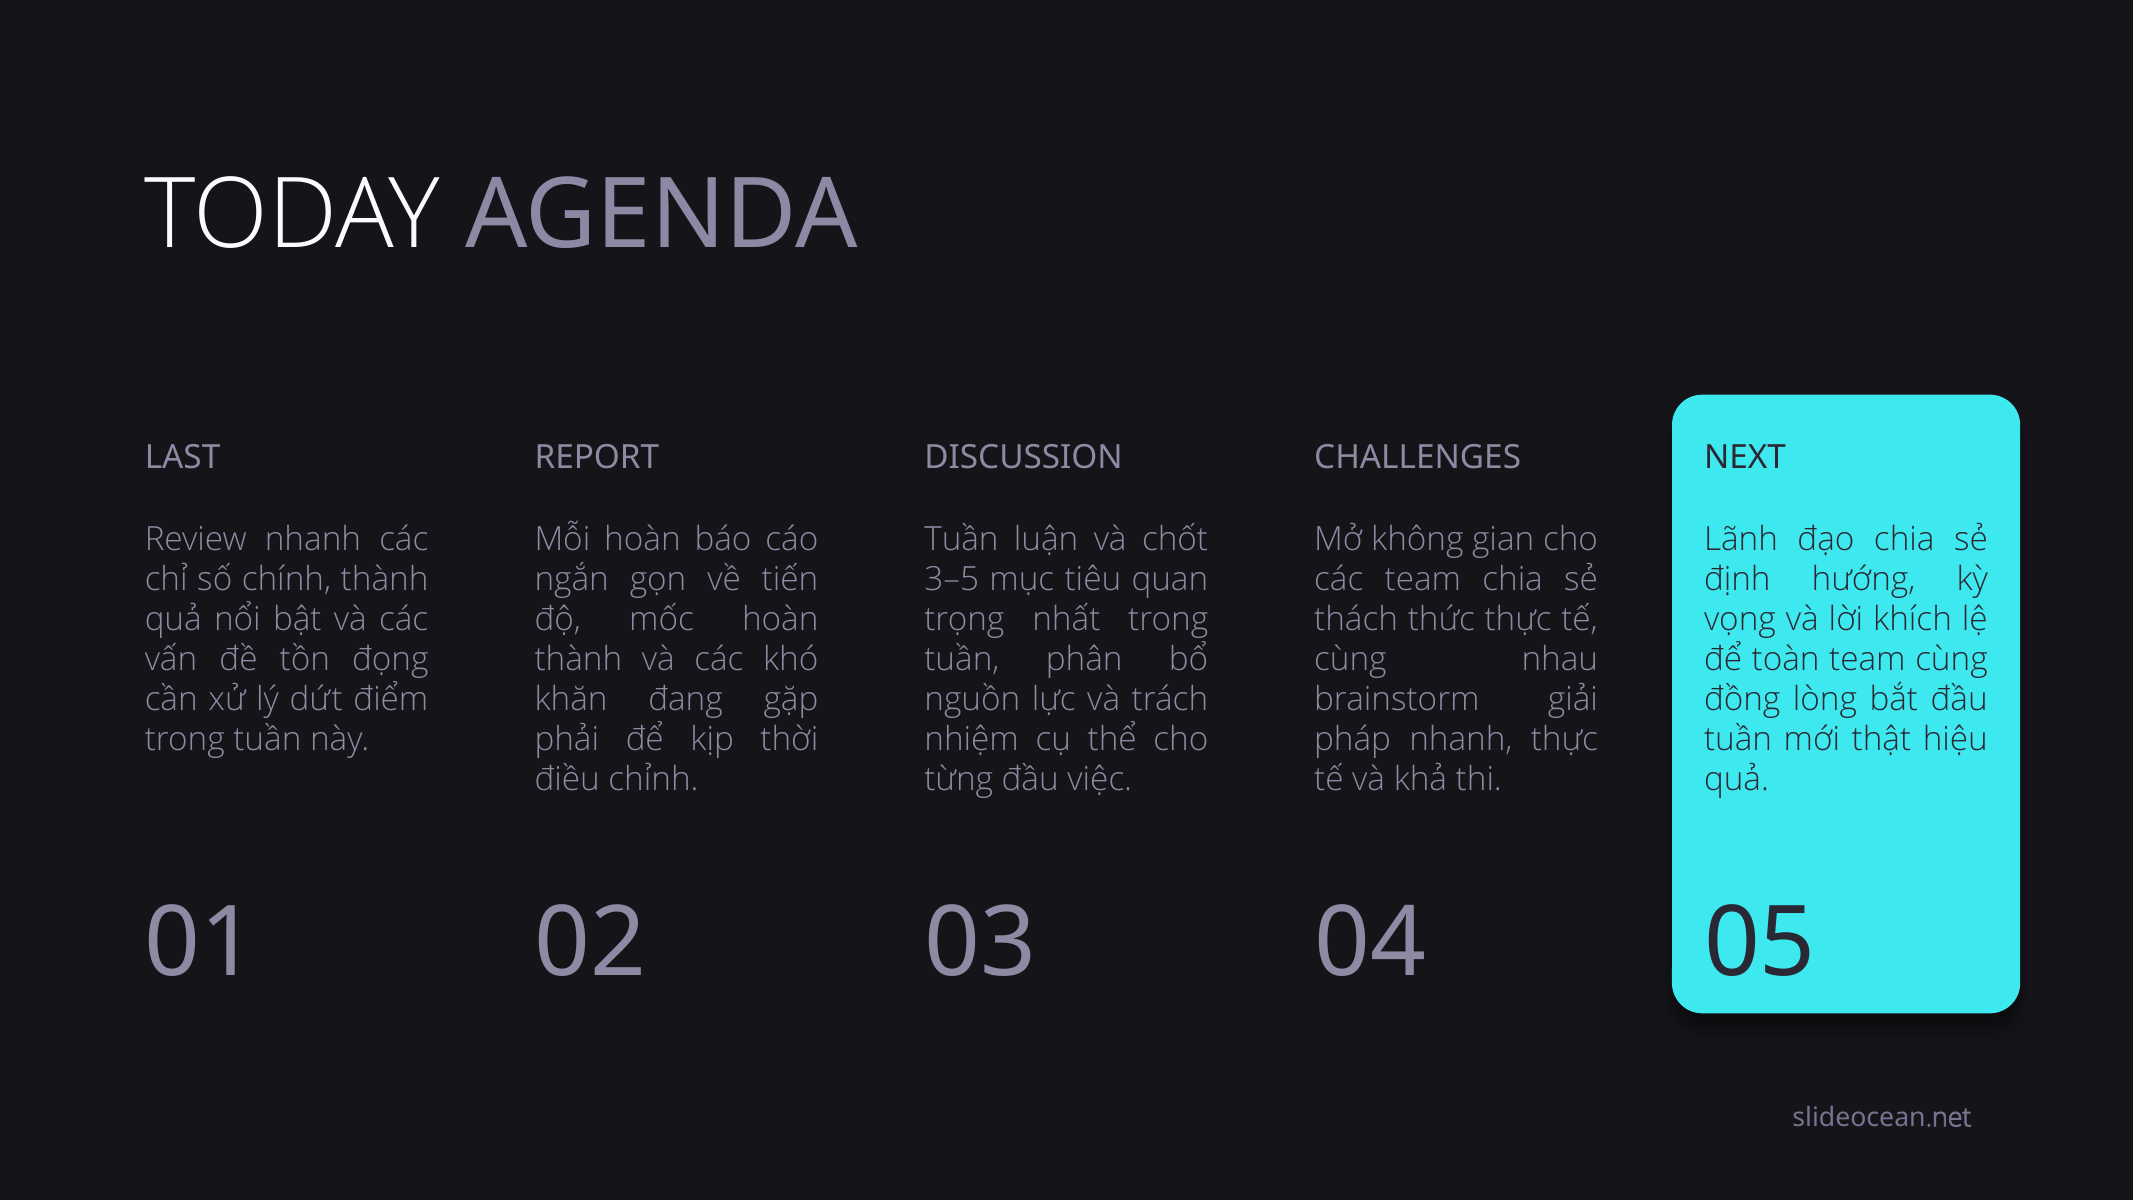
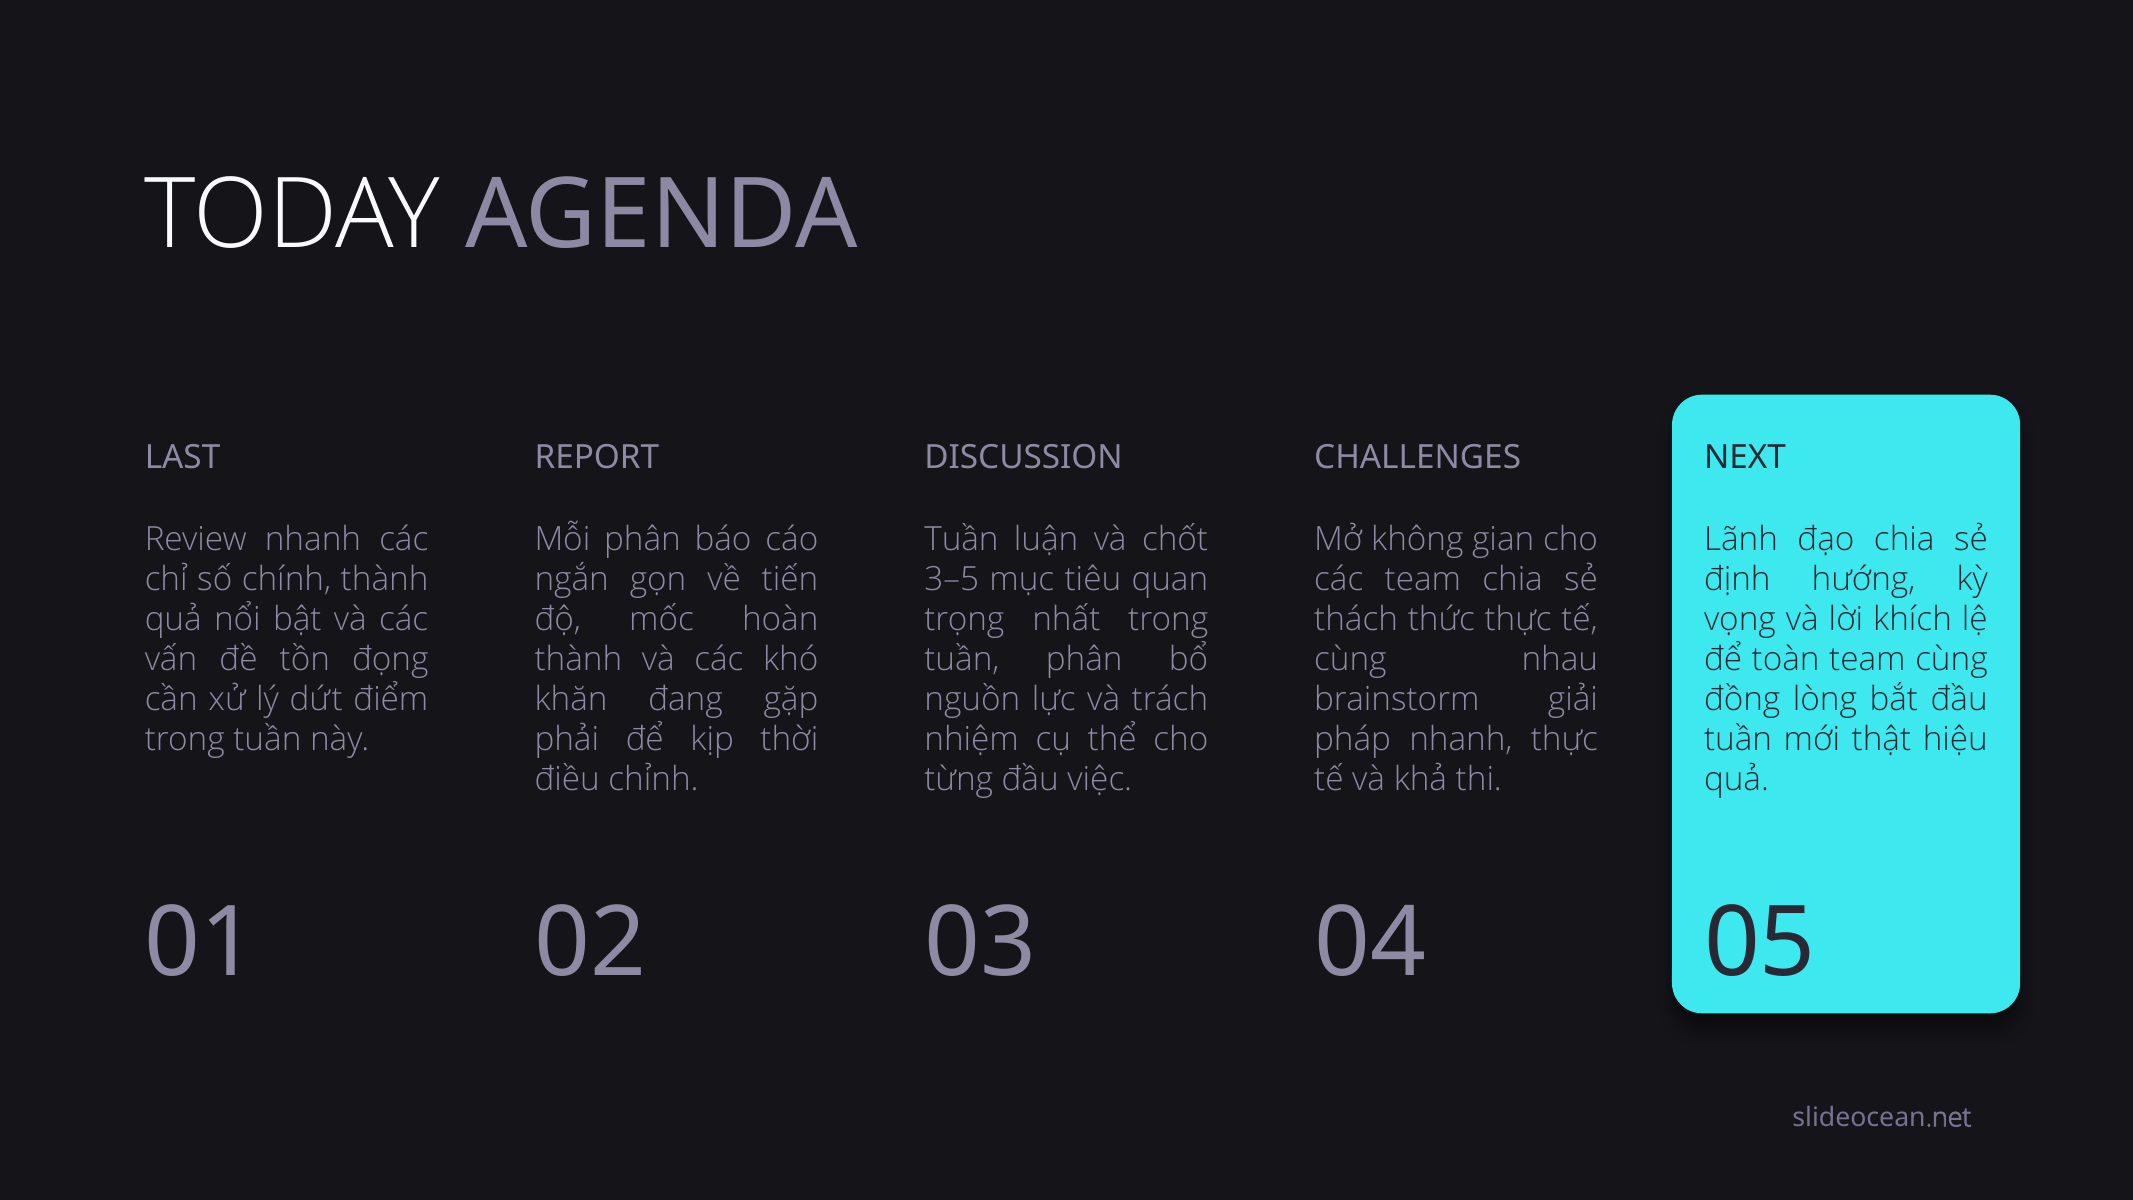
Mỗi hoàn: hoàn -> phân
